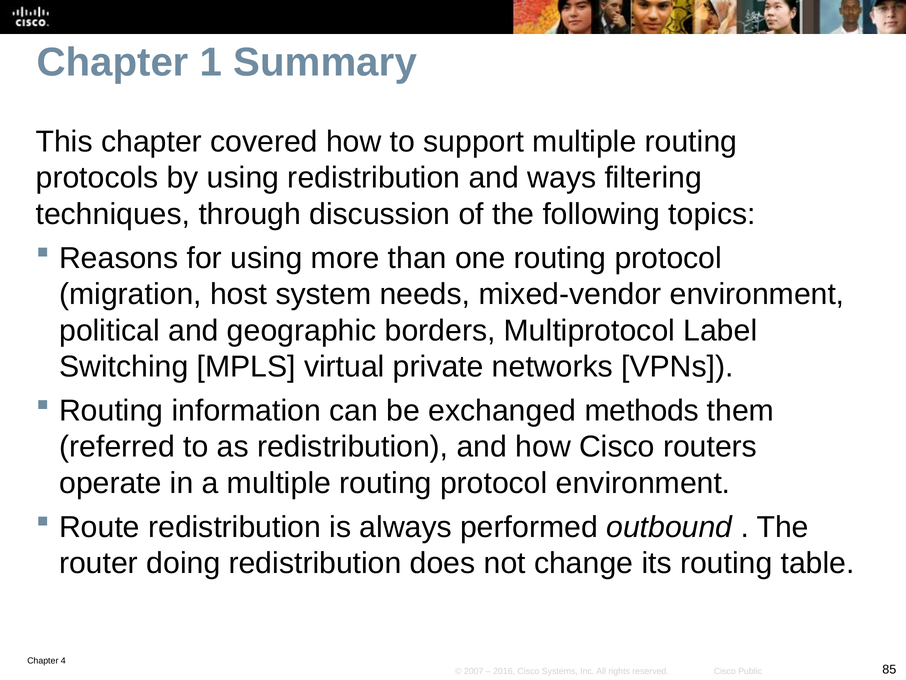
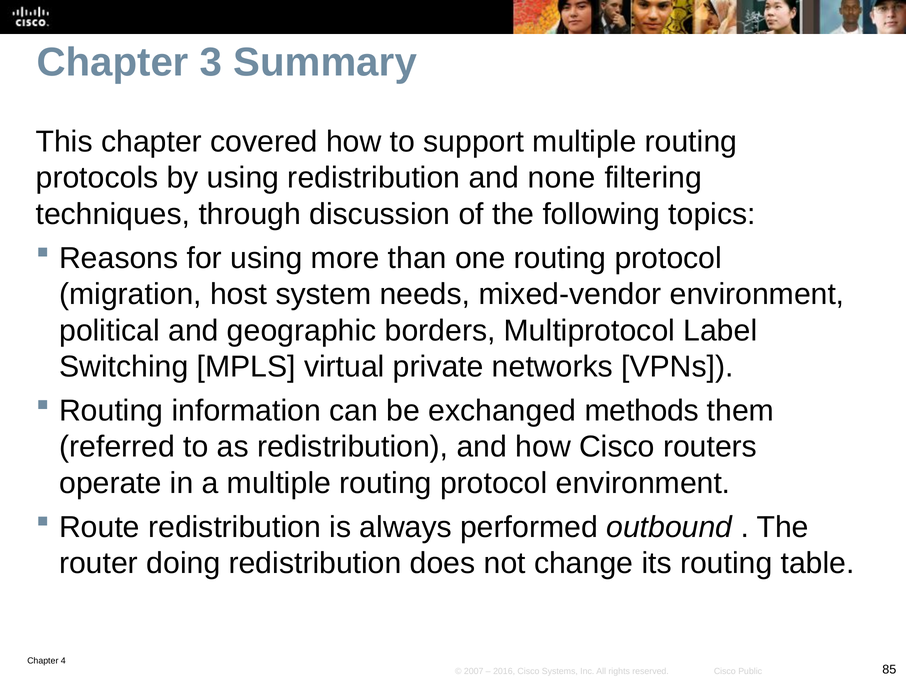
1: 1 -> 3
ways: ways -> none
